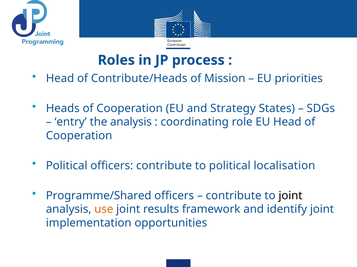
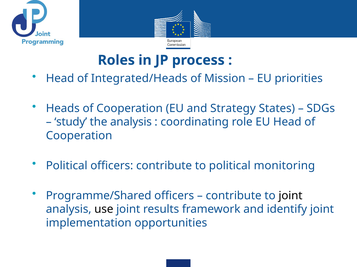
Contribute/Heads: Contribute/Heads -> Integrated/Heads
entry: entry -> study
localisation: localisation -> monitoring
use colour: orange -> black
